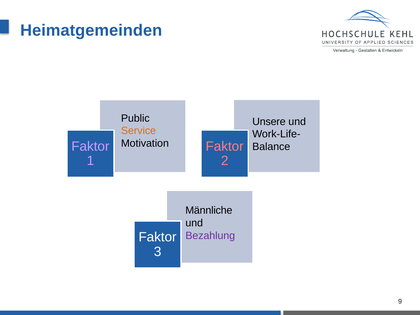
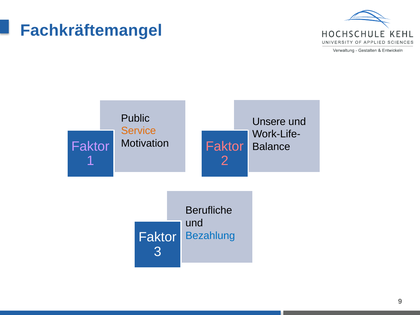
Heimatgemeinden: Heimatgemeinden -> Fachkräftemangel
Männliche: Männliche -> Berufliche
Bezahlung colour: purple -> blue
